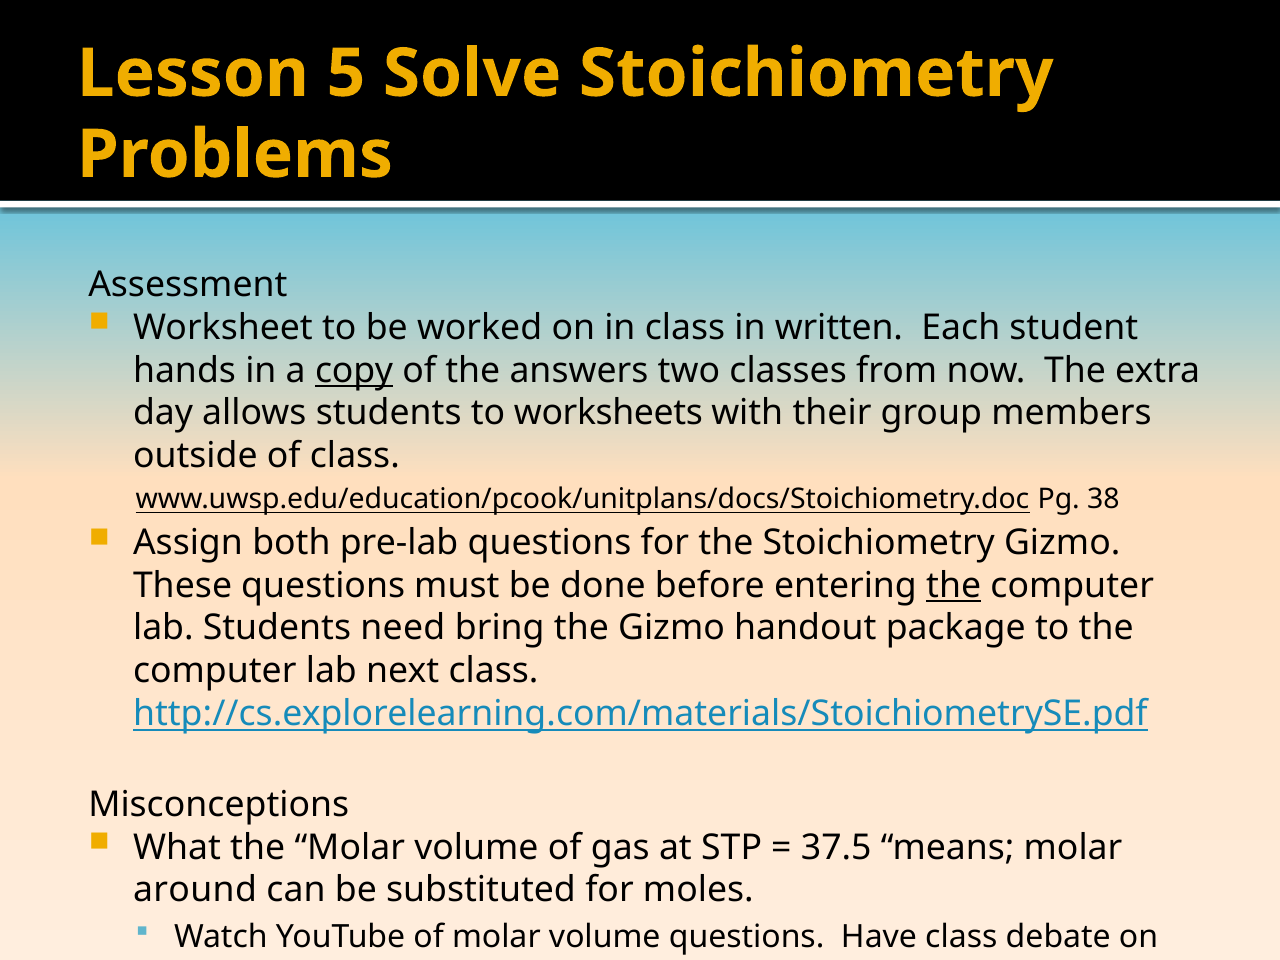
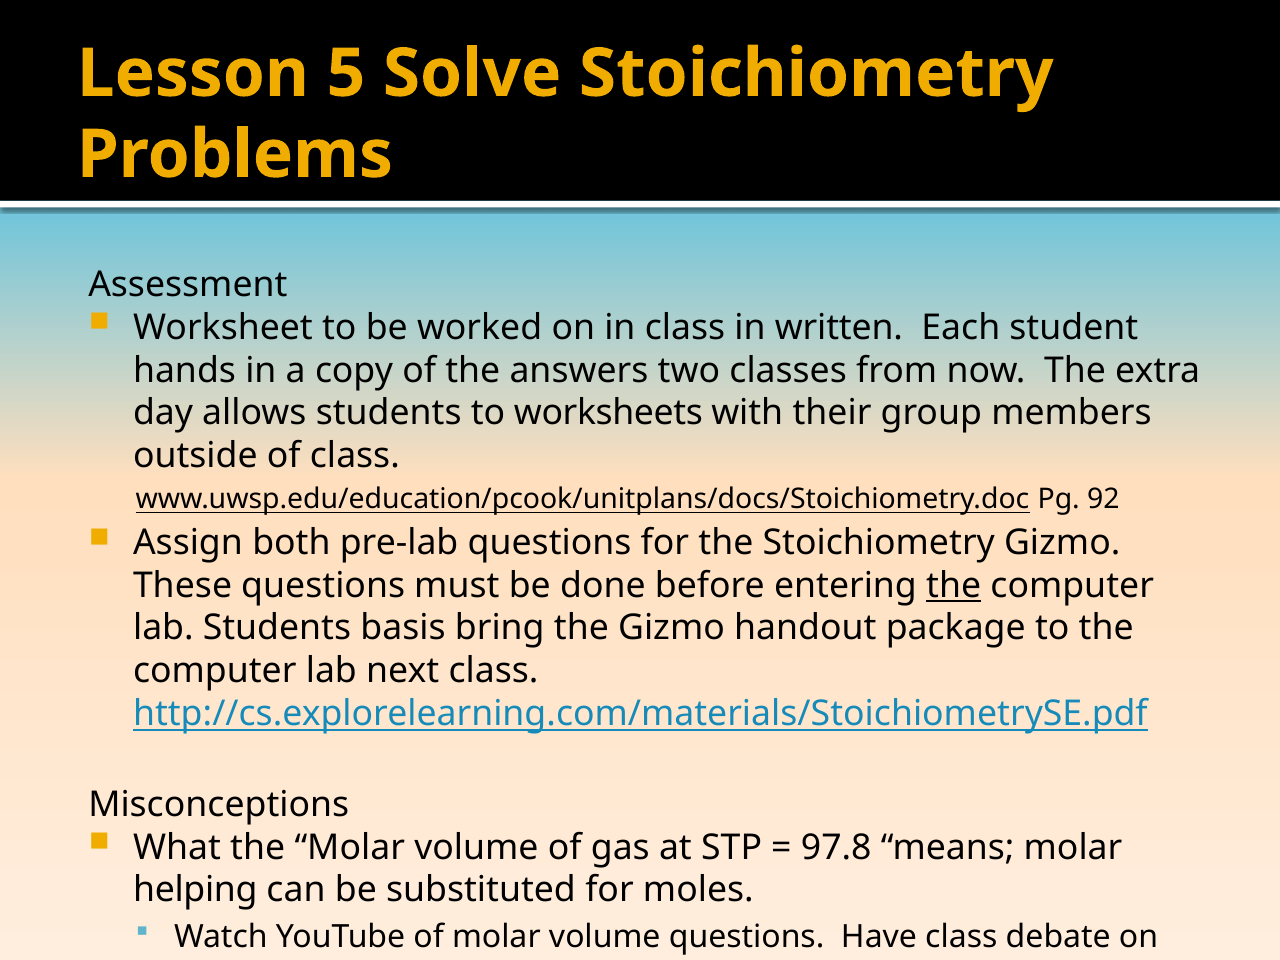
copy underline: present -> none
38: 38 -> 92
need: need -> basis
37.5: 37.5 -> 97.8
around: around -> helping
